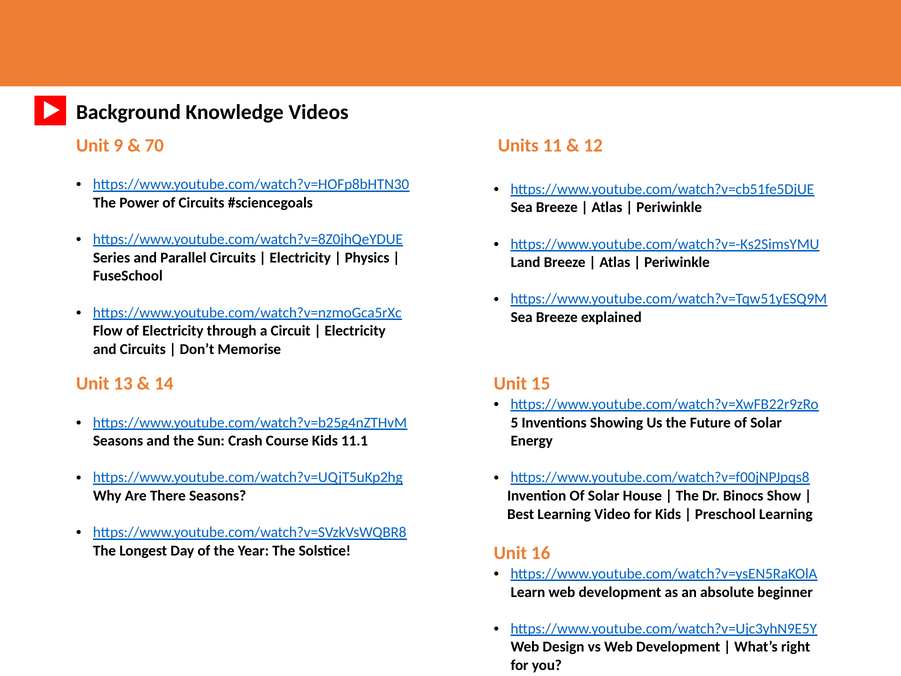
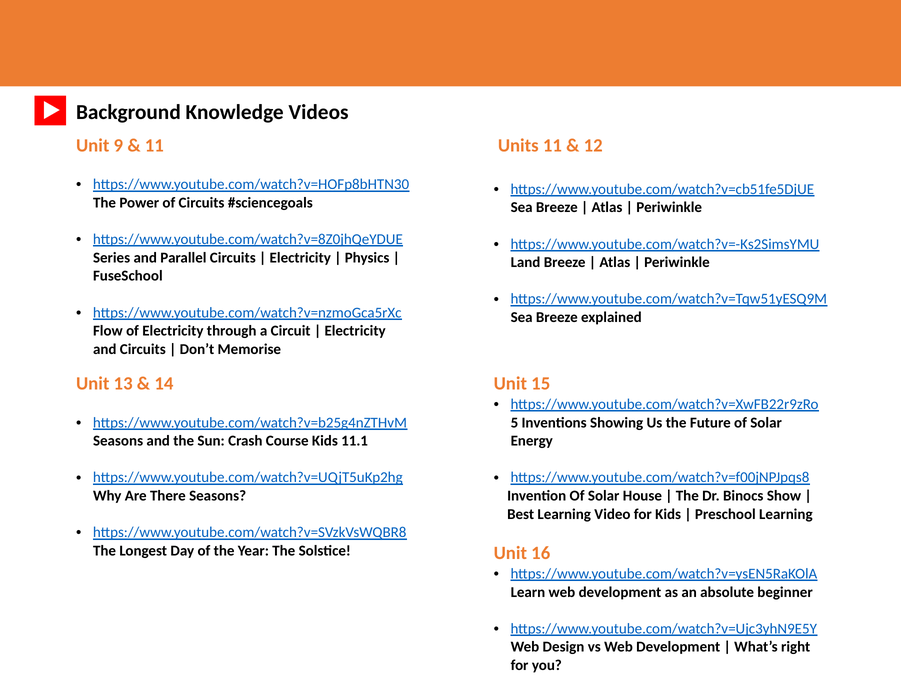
70 at (154, 145): 70 -> 11
